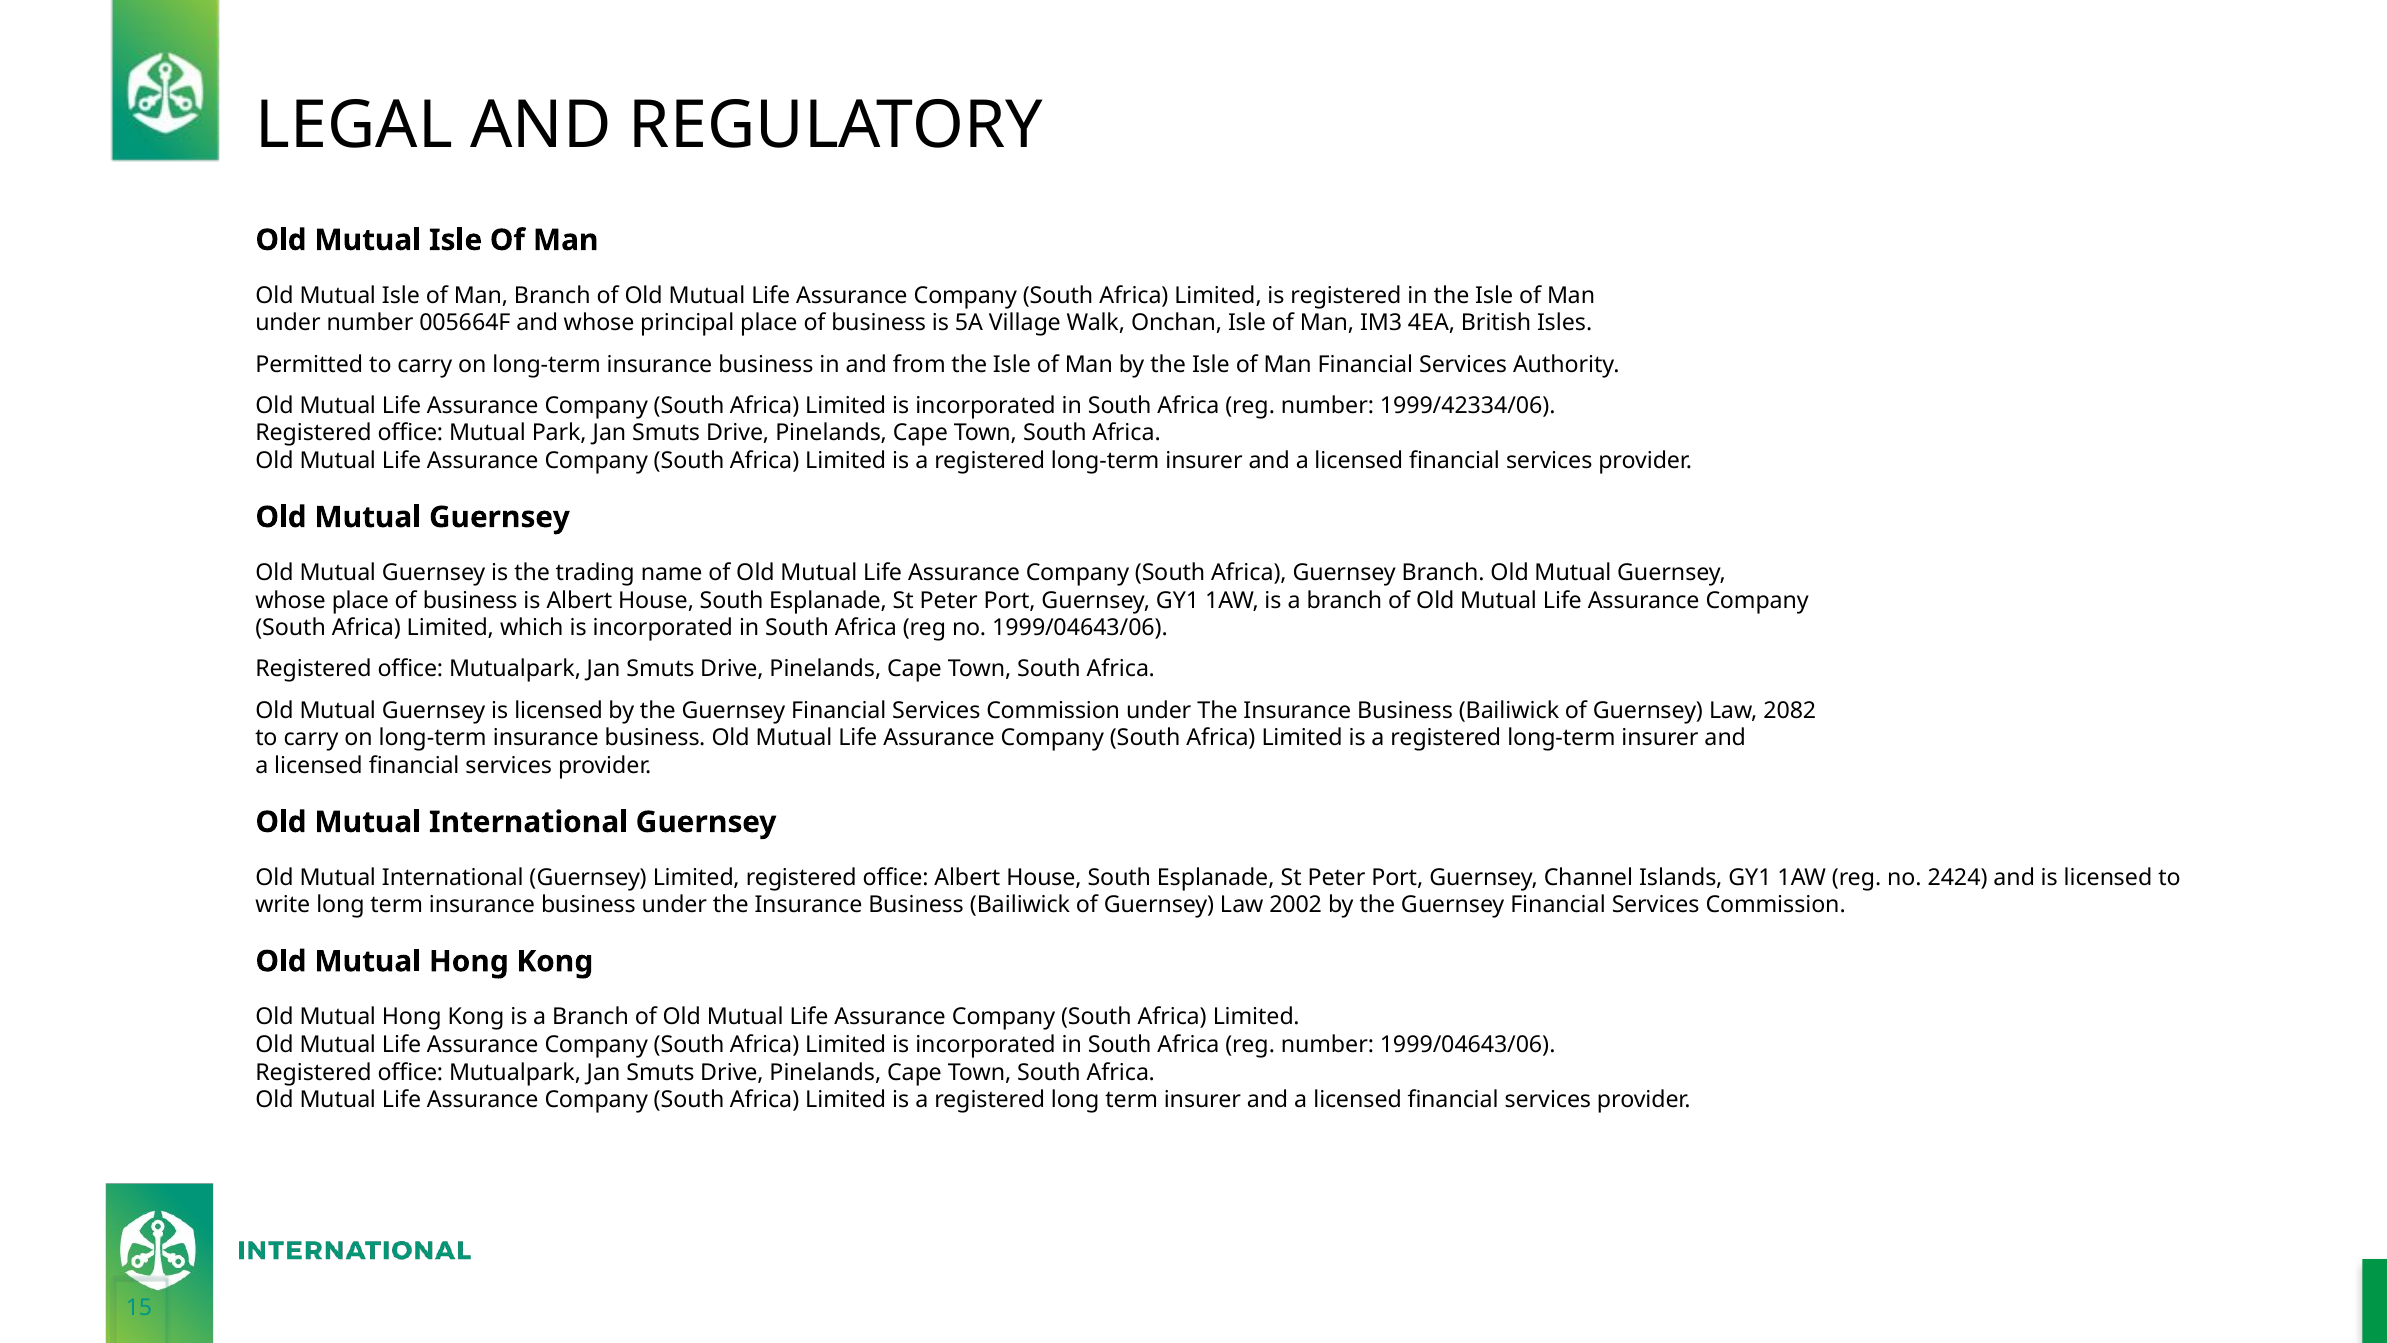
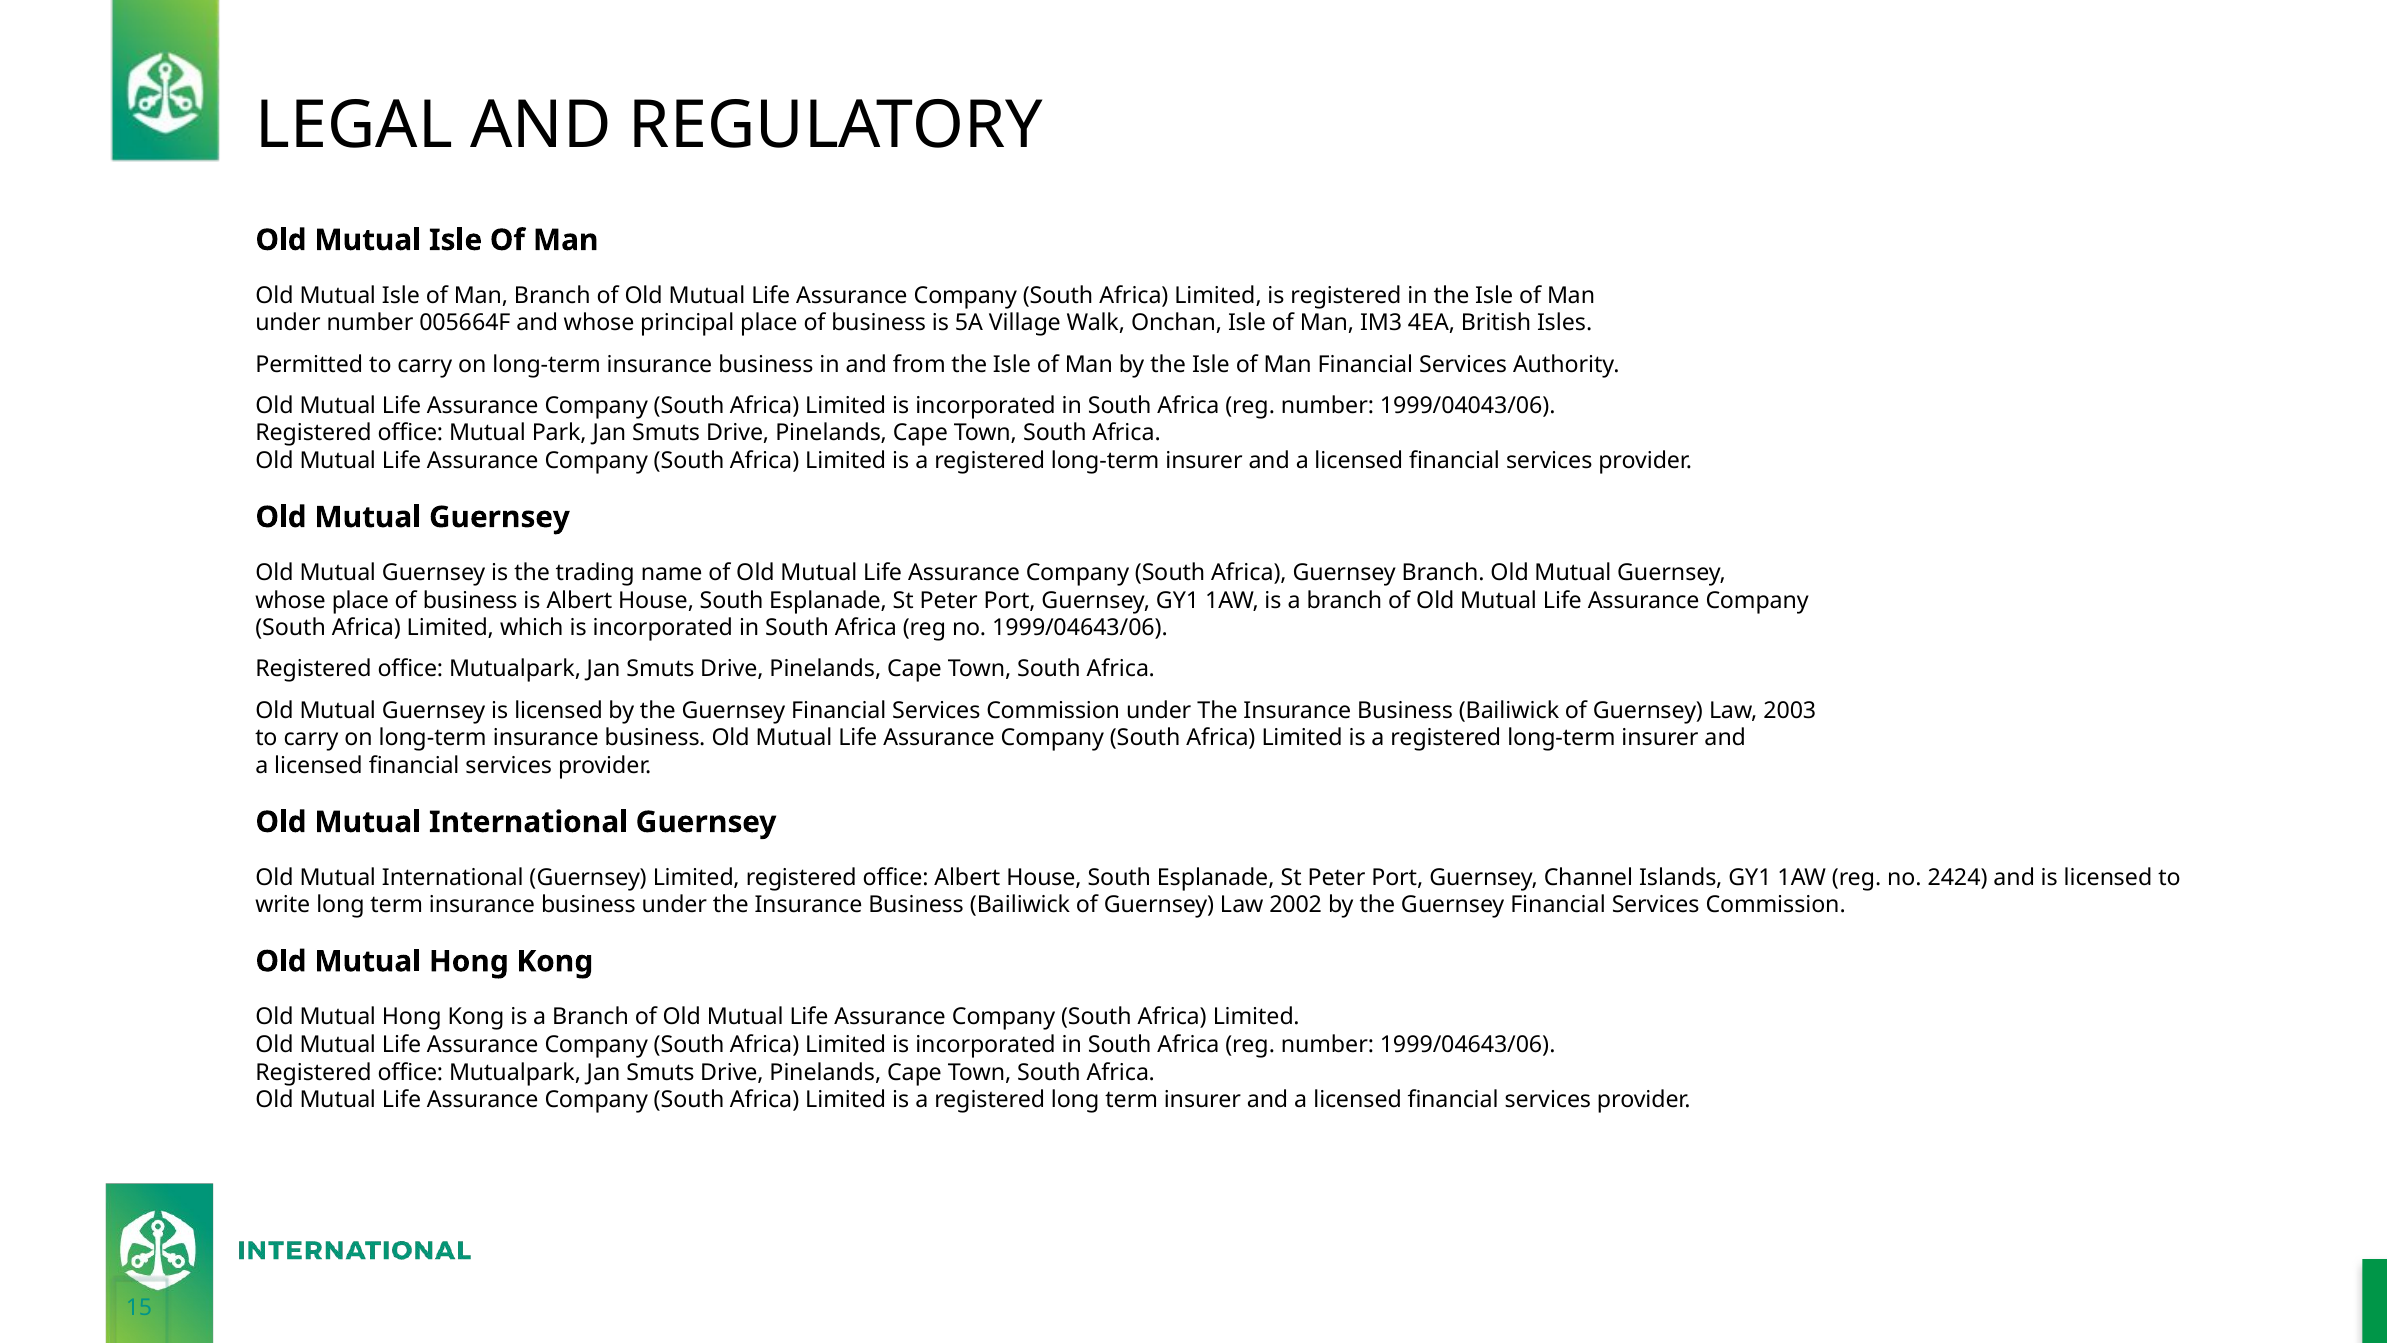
1999/42334/06: 1999/42334/06 -> 1999/04043/06
2082: 2082 -> 2003
